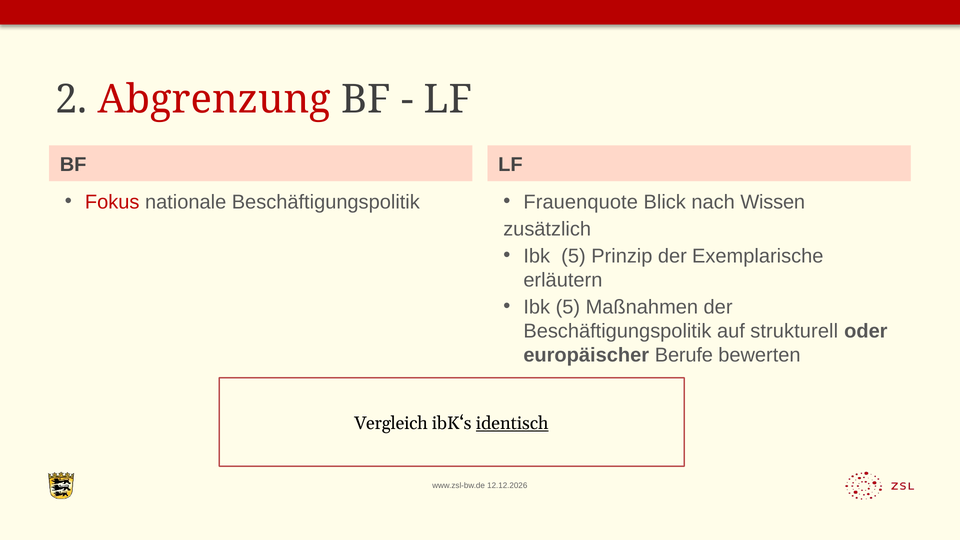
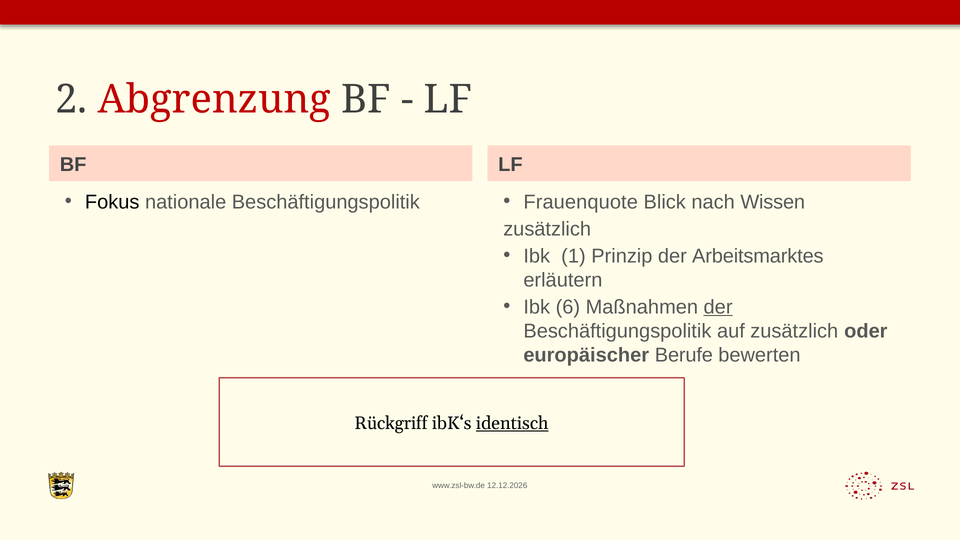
Fokus colour: red -> black
5 at (573, 256): 5 -> 1
Exemplarische: Exemplarische -> Arbeitsmarktes
5 at (568, 307): 5 -> 6
der at (718, 307) underline: none -> present
auf strukturell: strukturell -> zusätzlich
Vergleich: Vergleich -> Rückgriff
